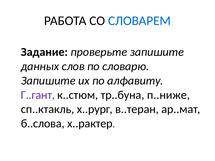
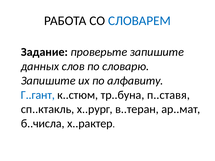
Г..гант colour: purple -> blue
п..ниже: п..ниже -> п..ставя
б..слова: б..слова -> б..числа
